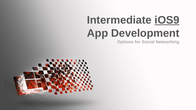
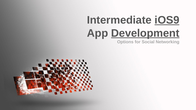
Development underline: none -> present
